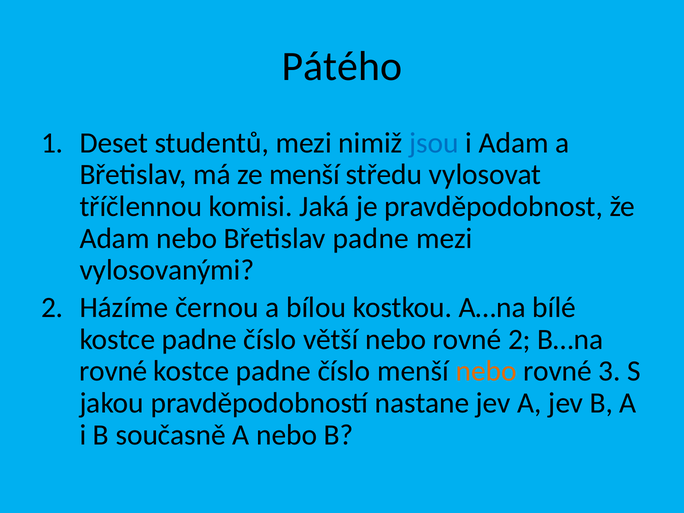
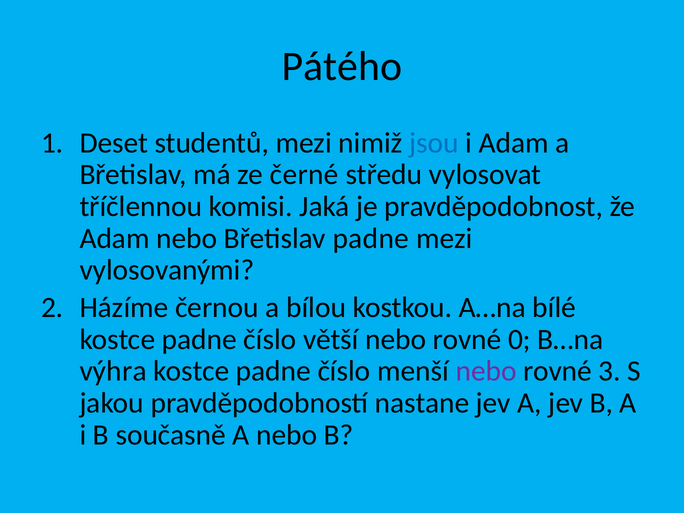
ze menší: menší -> černé
rovné 2: 2 -> 0
rovné at (113, 371): rovné -> výhra
nebo at (486, 371) colour: orange -> purple
